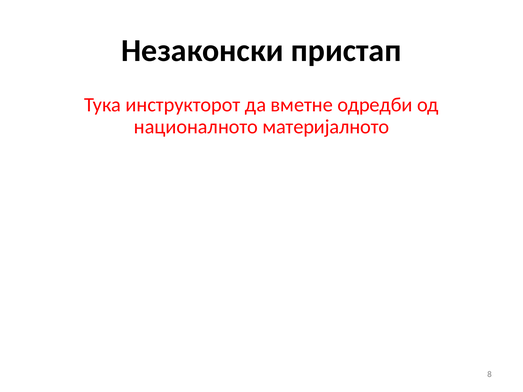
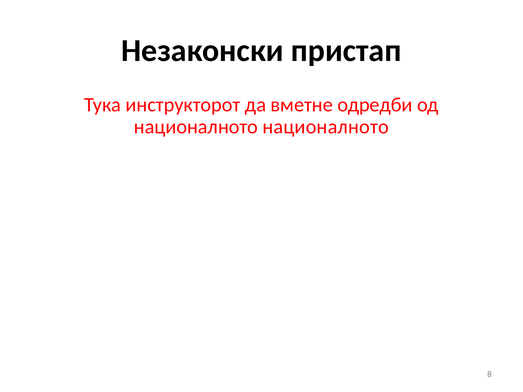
националното материјалното: материјалното -> националното
